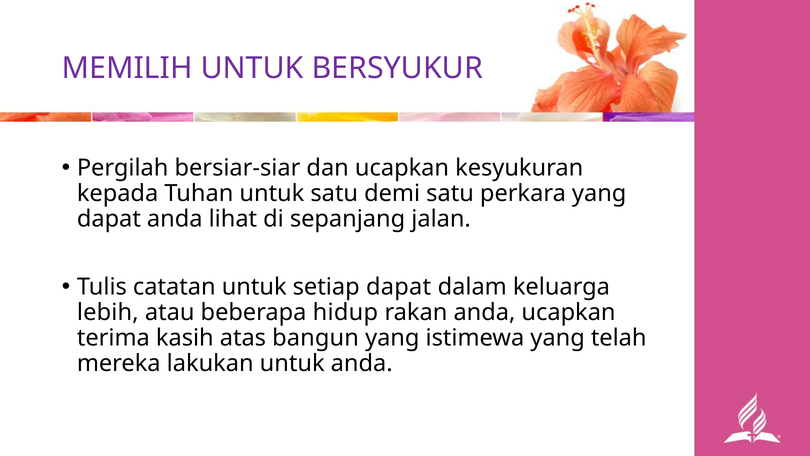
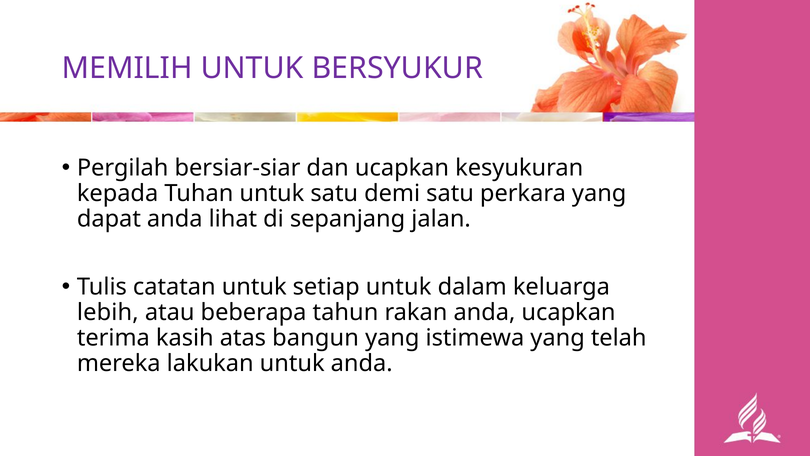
setiap dapat: dapat -> untuk
hidup: hidup -> tahun
